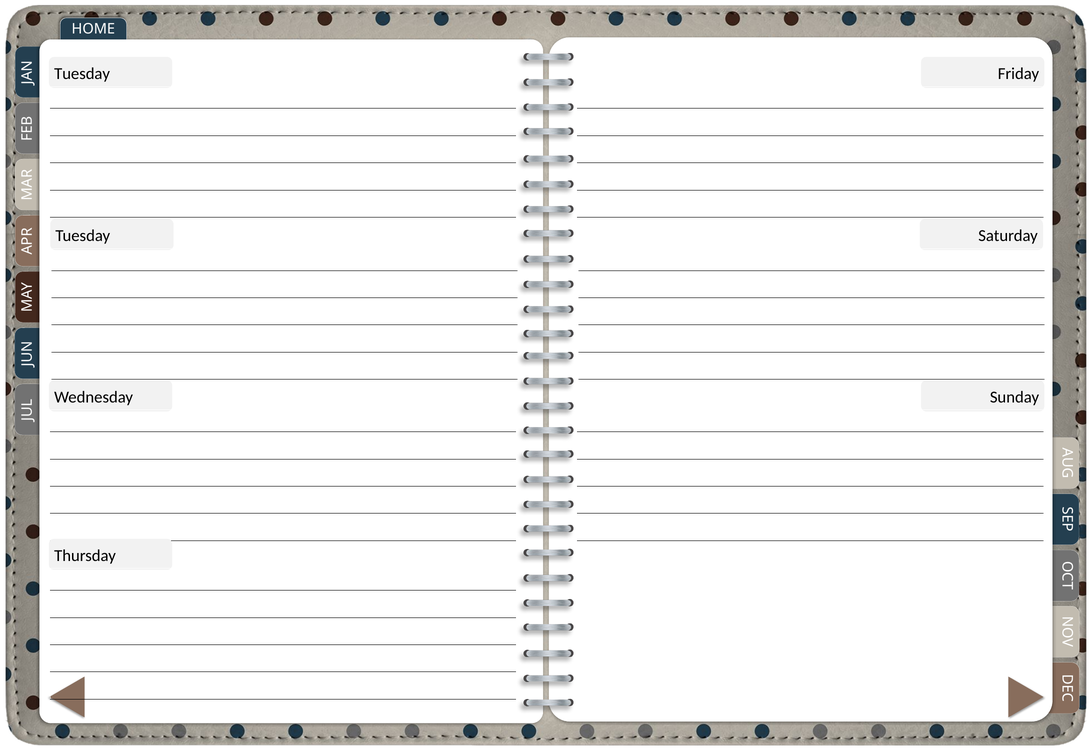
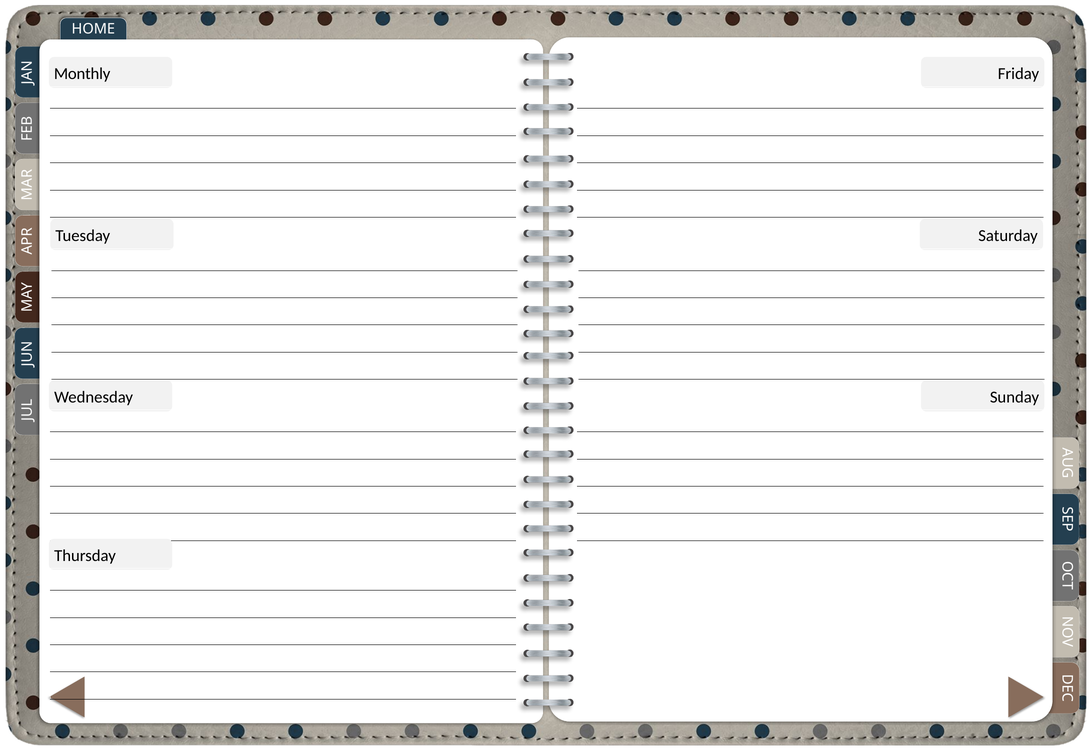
Tuesday at (82, 74): Tuesday -> Monthly
